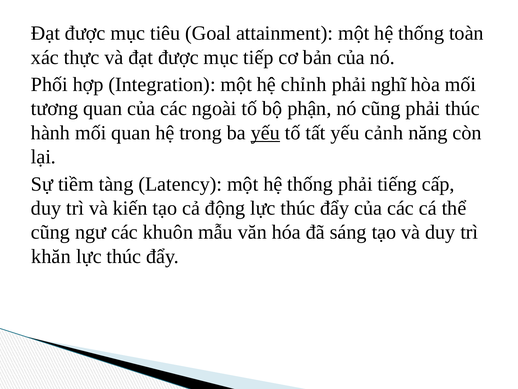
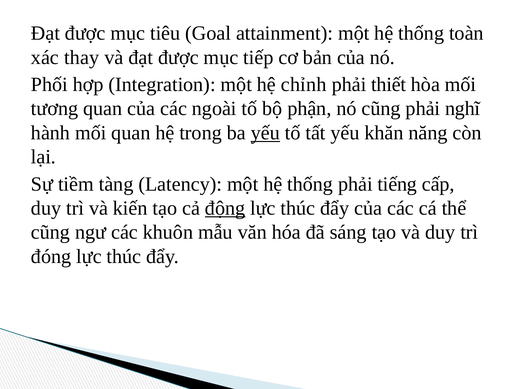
thực: thực -> thay
nghĩ: nghĩ -> thiết
phải thúc: thúc -> nghĩ
cảnh: cảnh -> khăn
động underline: none -> present
khăn: khăn -> đóng
